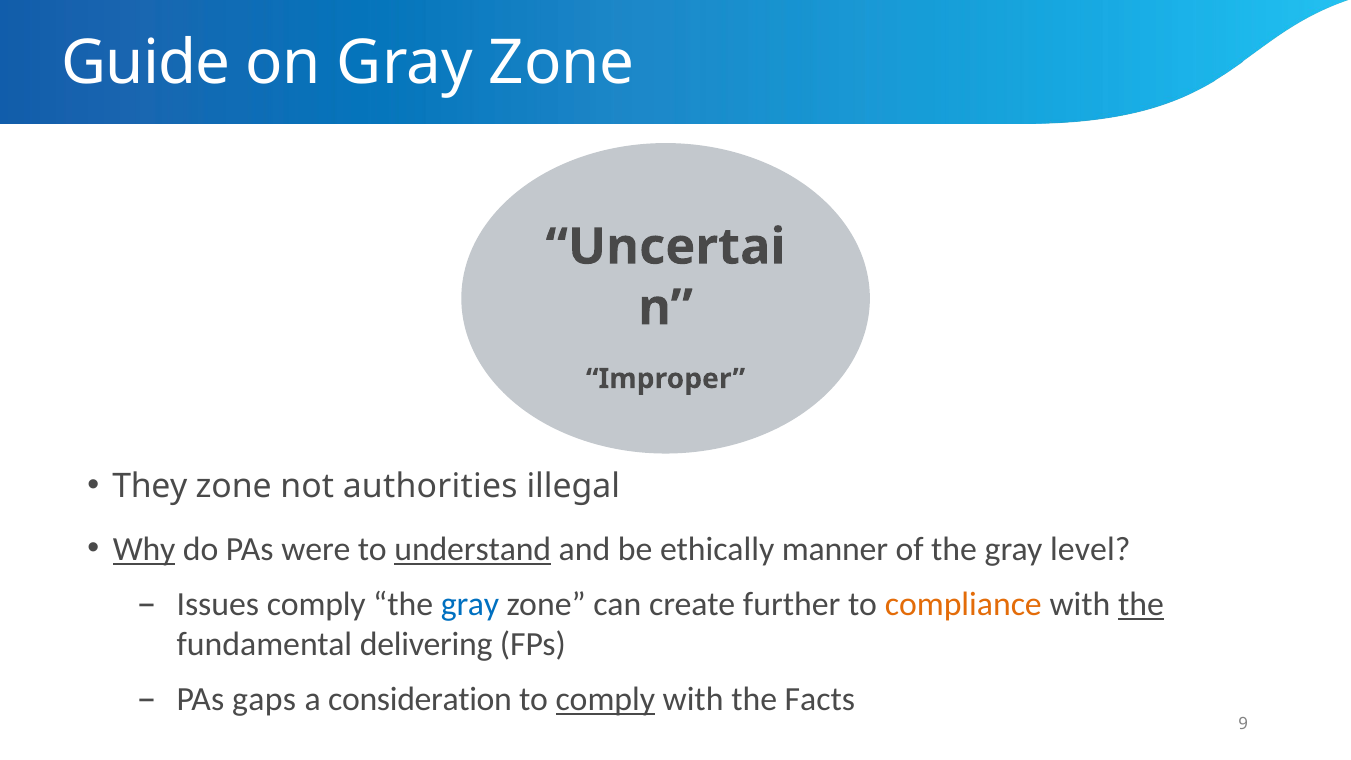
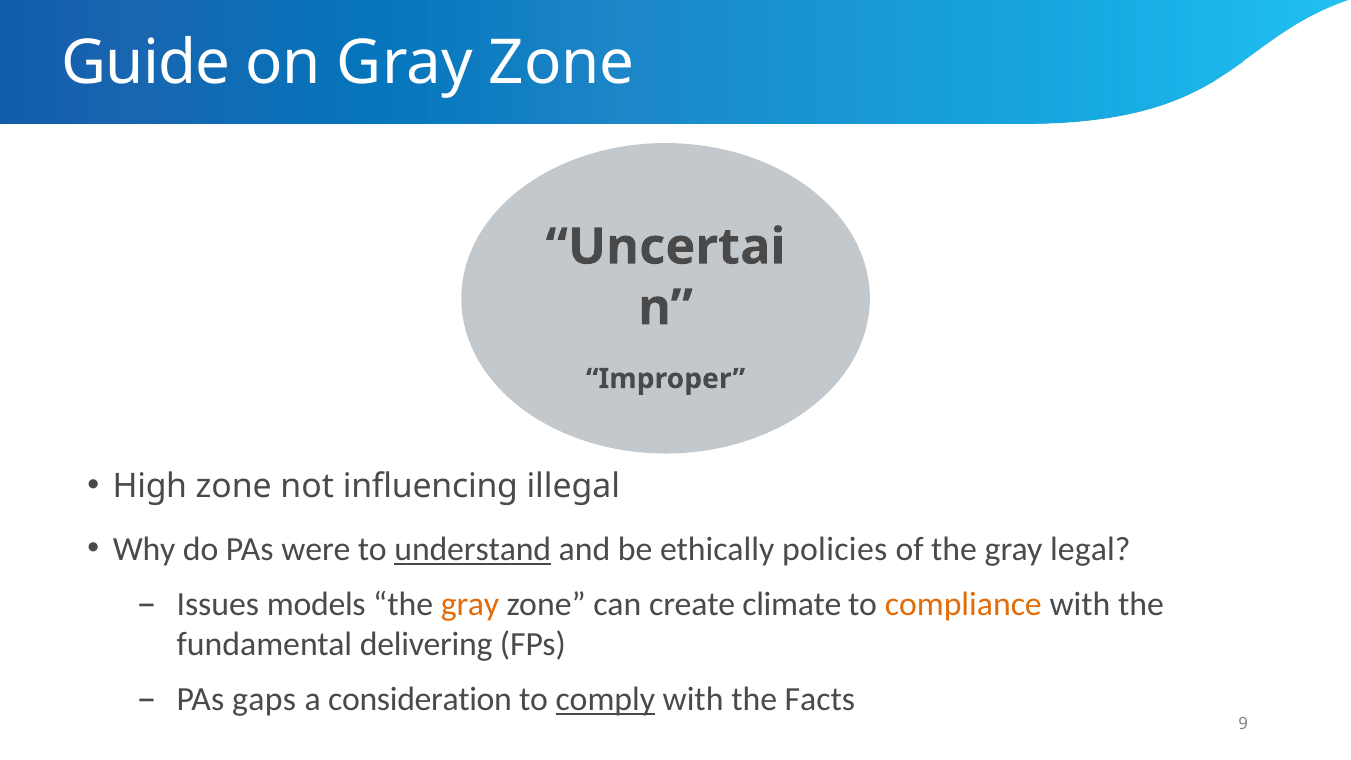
They: They -> High
authorities: authorities -> influencing
Why underline: present -> none
manner: manner -> policies
level: level -> legal
Issues comply: comply -> models
gray at (470, 604) colour: blue -> orange
further: further -> climate
the at (1141, 604) underline: present -> none
